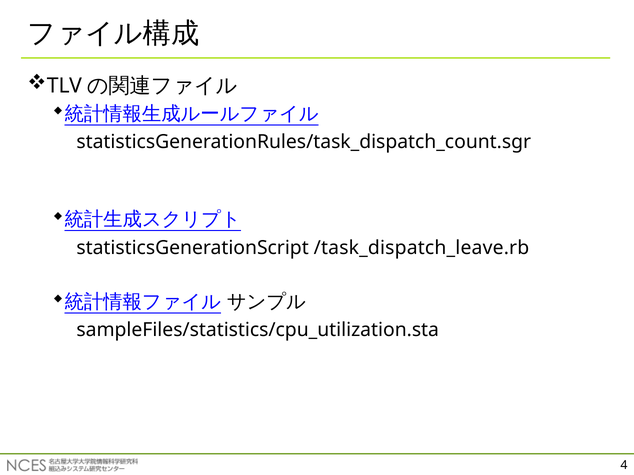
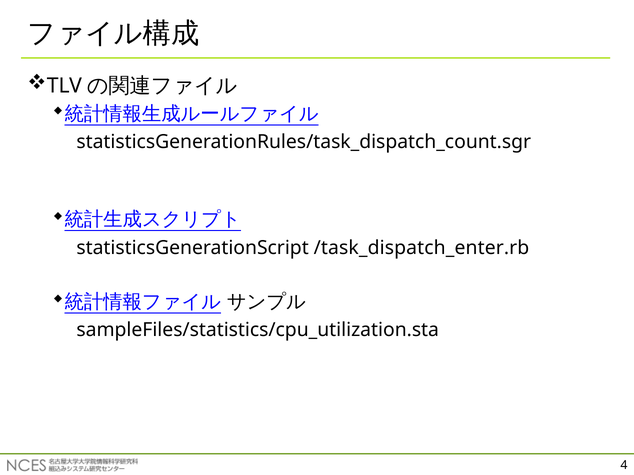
/task_dispatch_leave.rb: /task_dispatch_leave.rb -> /task_dispatch_enter.rb
